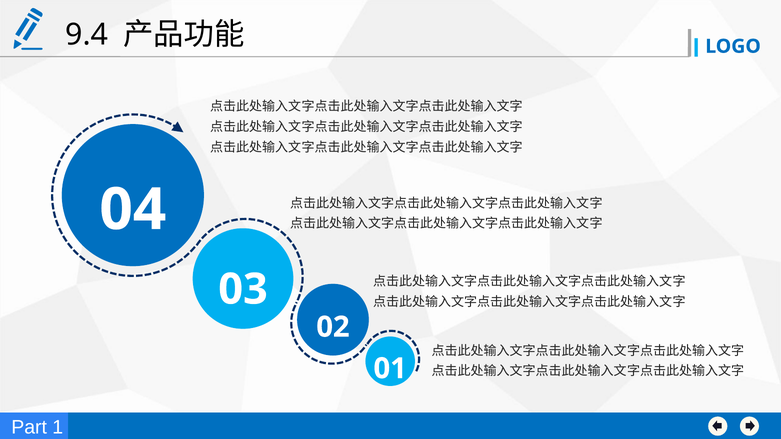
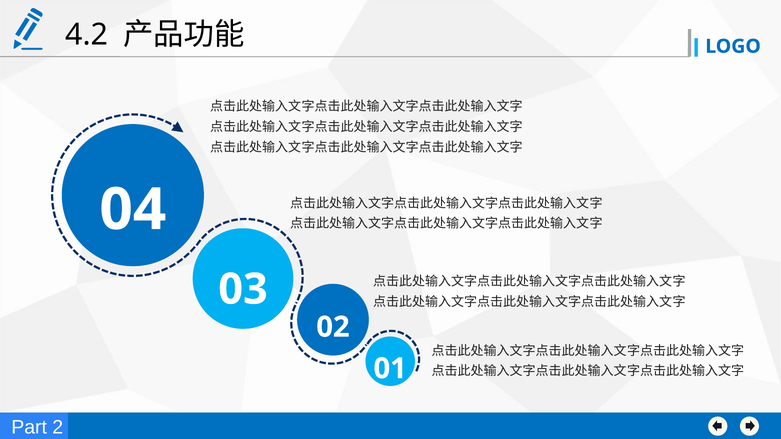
9.4: 9.4 -> 4.2
1: 1 -> 2
